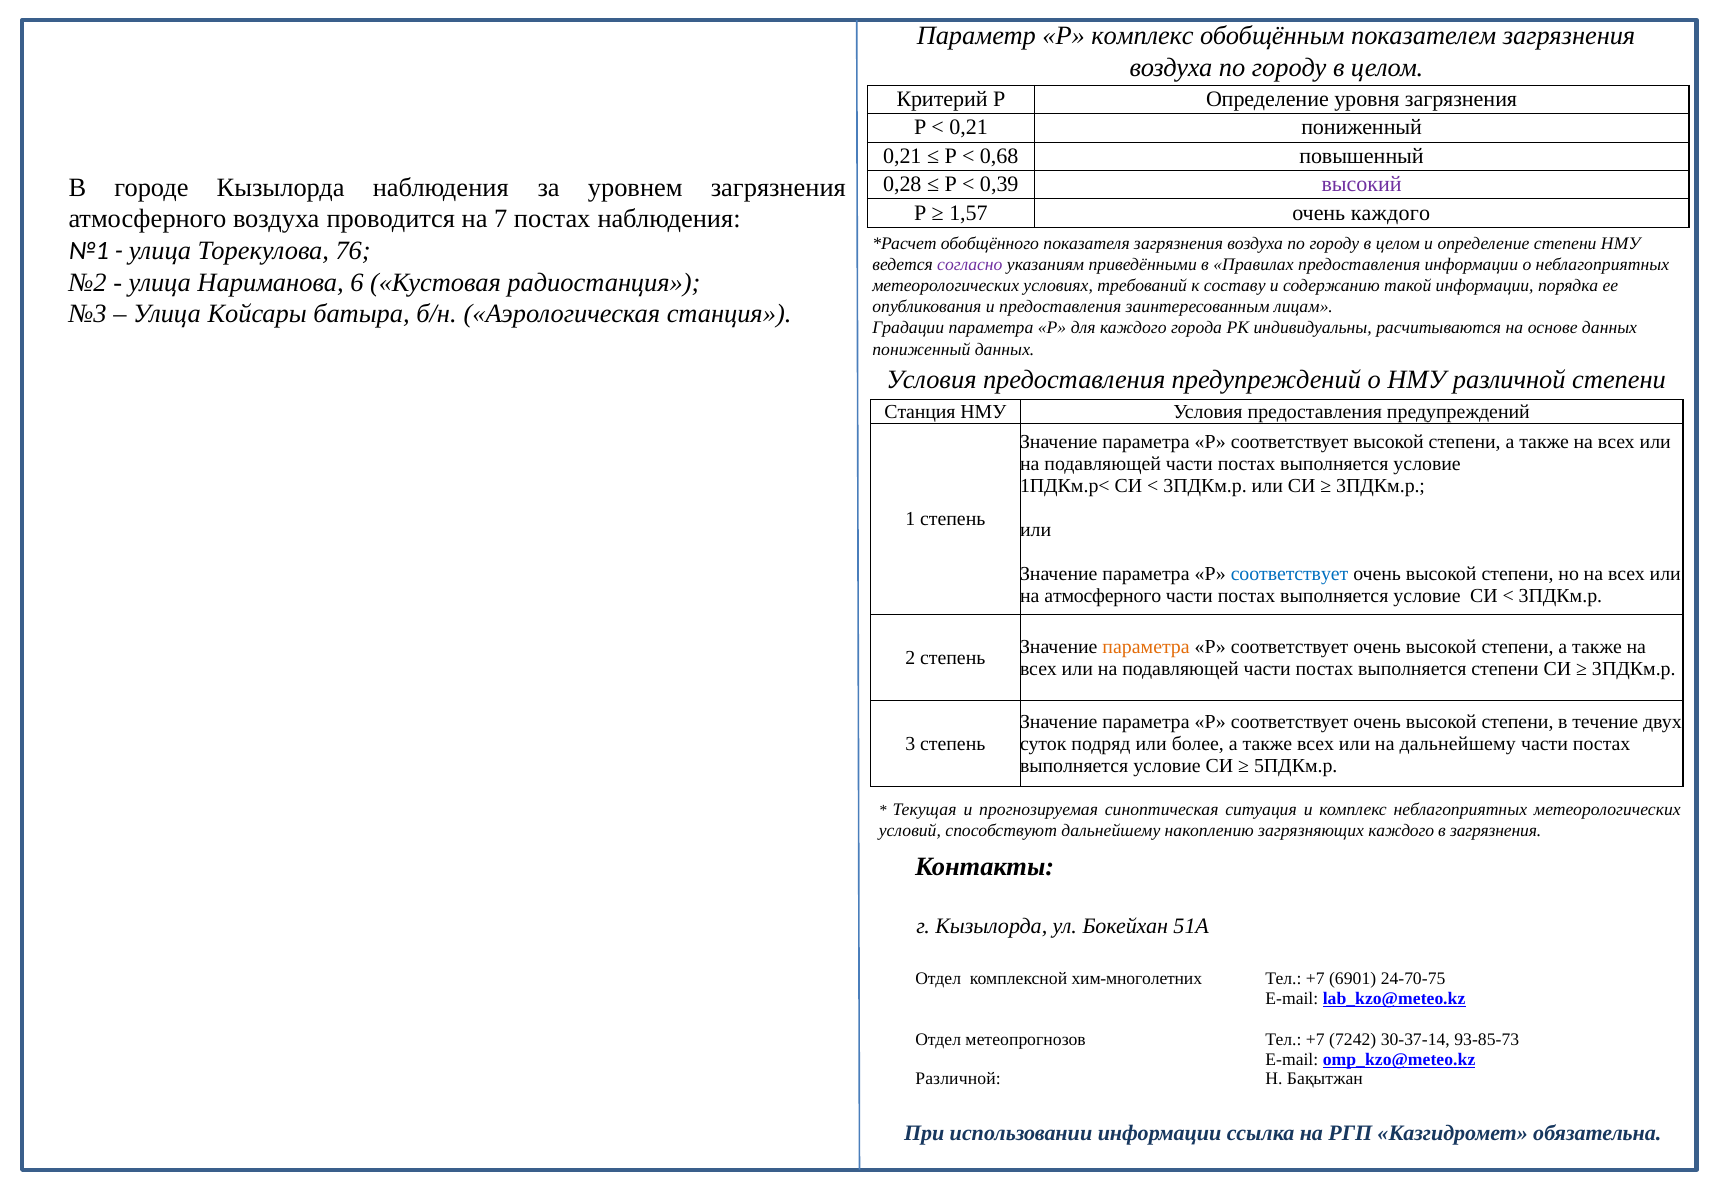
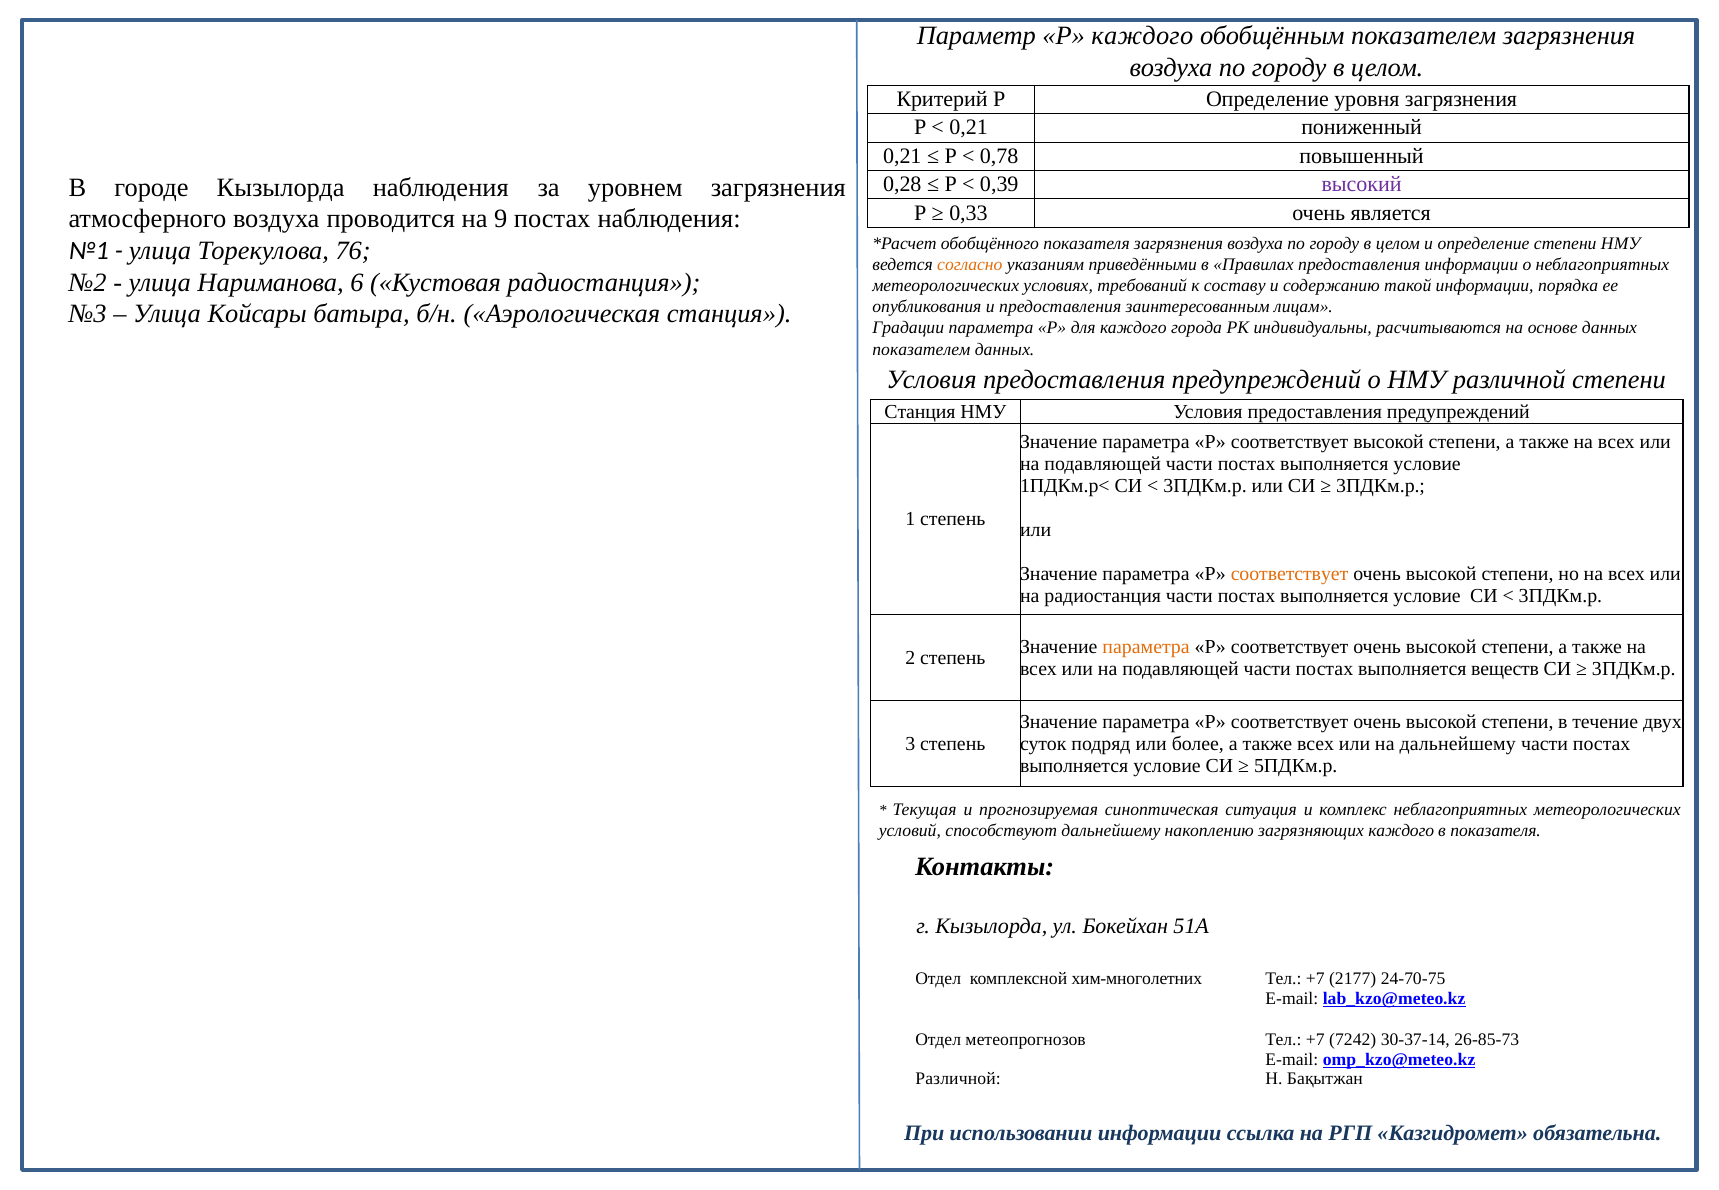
Р комплекс: комплекс -> каждого
0,68: 0,68 -> 0,78
1,57: 1,57 -> 0,33
очень каждого: каждого -> является
7: 7 -> 9
согласно colour: purple -> orange
пониженный at (921, 349): пониженный -> показателем
соответствует at (1290, 574) colour: blue -> orange
на атмосферного: атмосферного -> радиостанция
выполняется степени: степени -> веществ
в загрязнения: загрязнения -> показателя
6901: 6901 -> 2177
93-85-73: 93-85-73 -> 26-85-73
